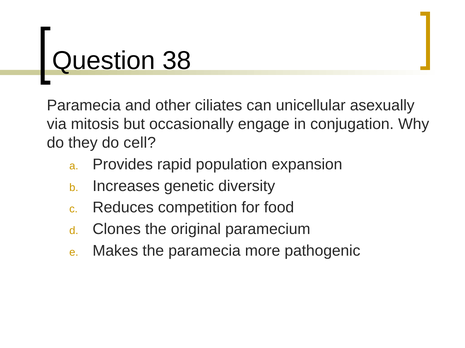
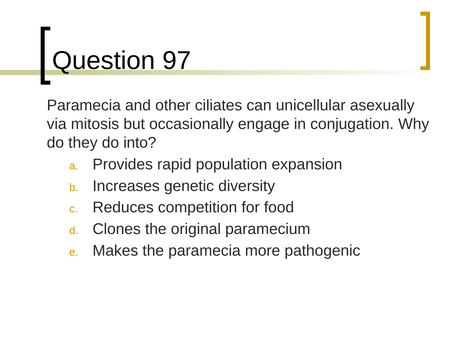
38: 38 -> 97
cell: cell -> into
